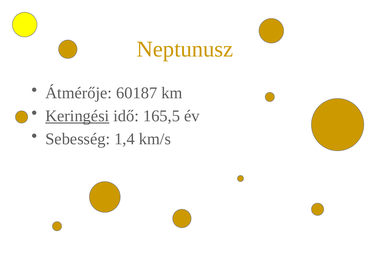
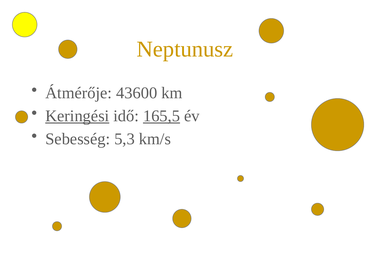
60187: 60187 -> 43600
165,5 underline: none -> present
1,4: 1,4 -> 5,3
